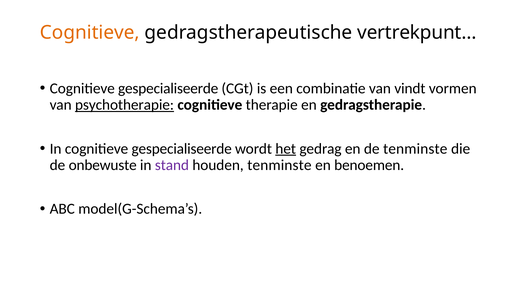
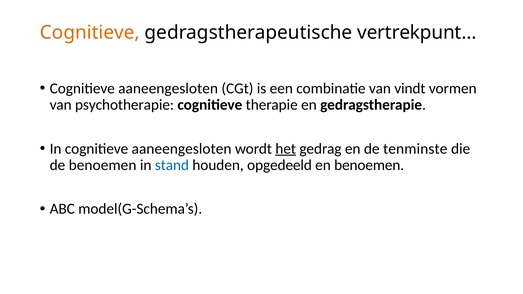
gespecialiseerde at (168, 88): gespecialiseerde -> aaneengesloten
psychotherapie underline: present -> none
In cognitieve gespecialiseerde: gespecialiseerde -> aaneengesloten
de onbewuste: onbewuste -> benoemen
stand colour: purple -> blue
houden tenminste: tenminste -> opgedeeld
